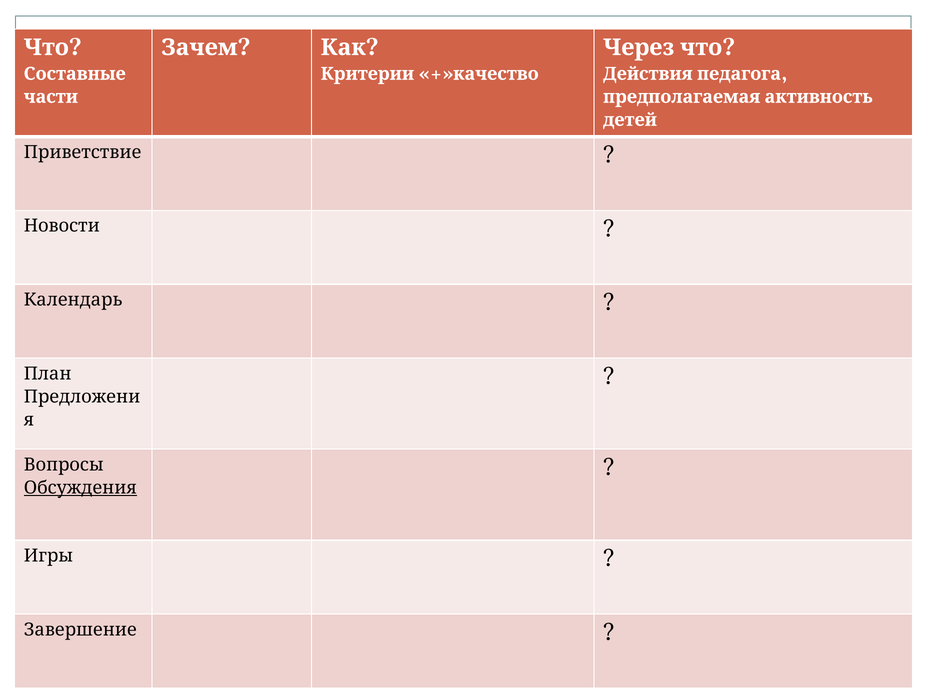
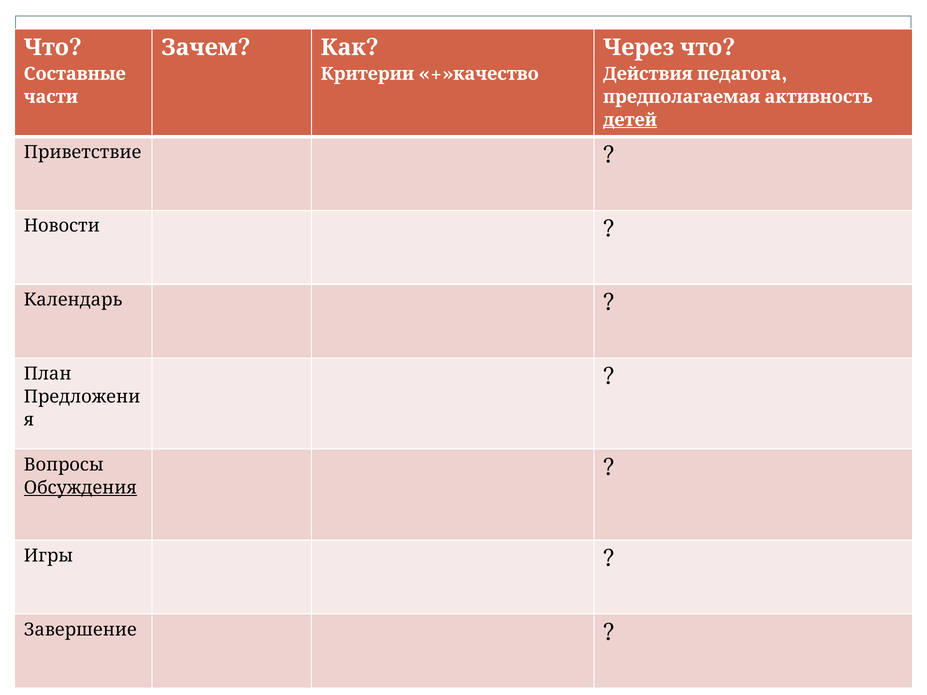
детей underline: none -> present
